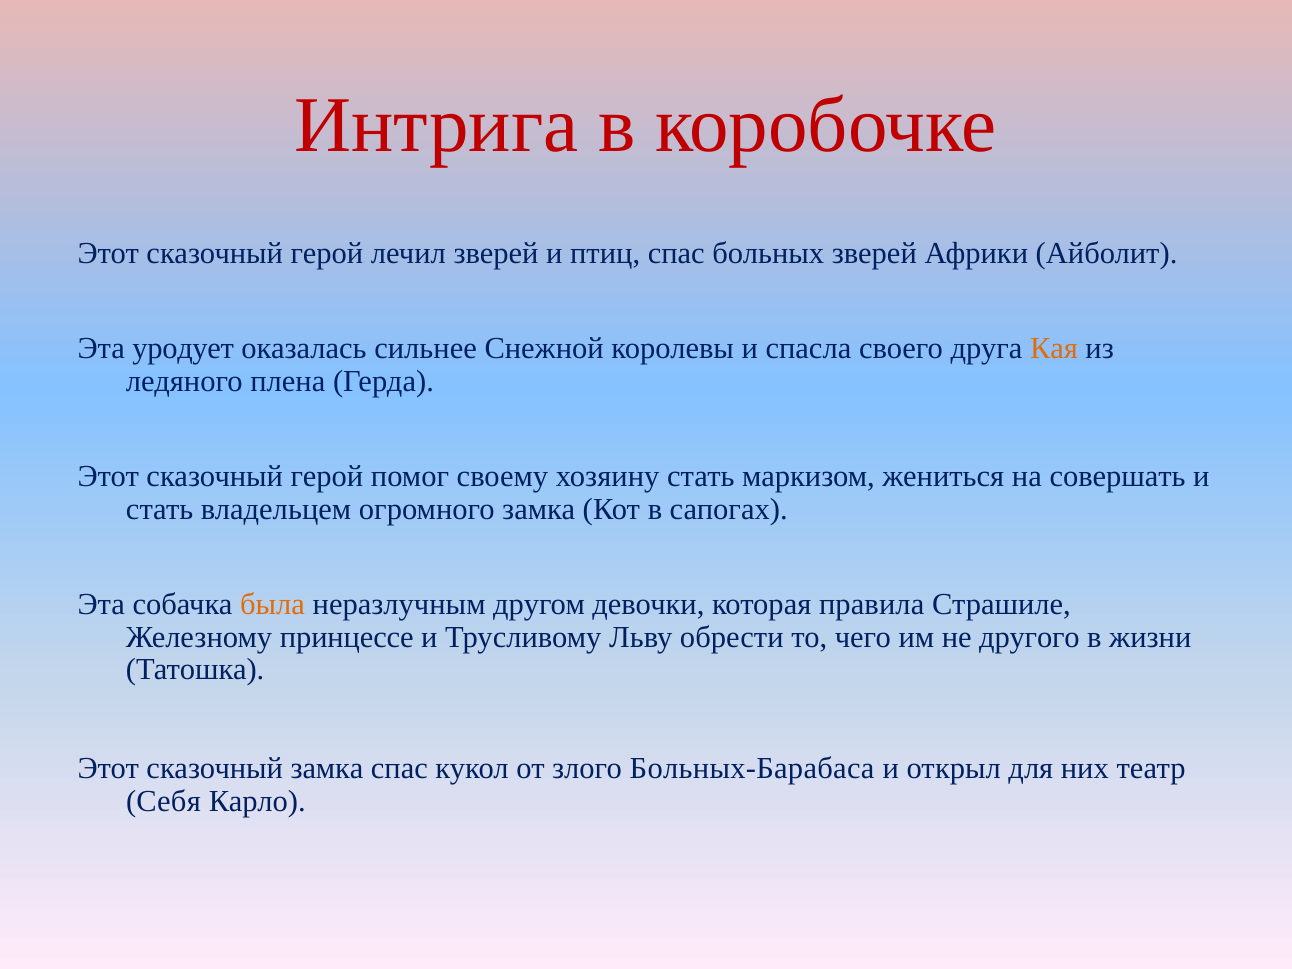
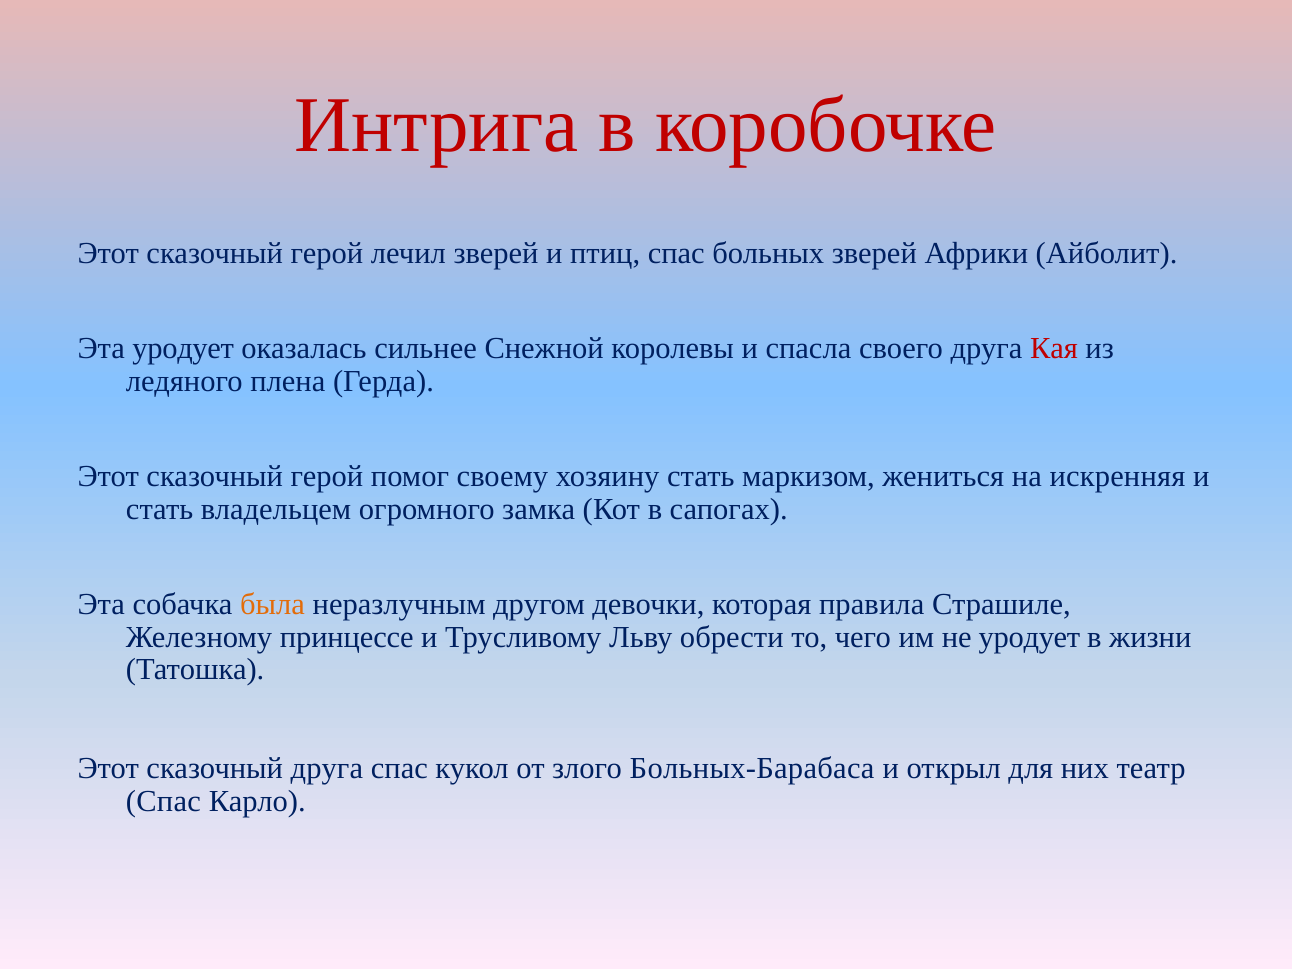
Кая colour: orange -> red
совершать: совершать -> искренняя
не другого: другого -> уродует
сказочный замка: замка -> друга
Себя at (163, 802): Себя -> Спас
